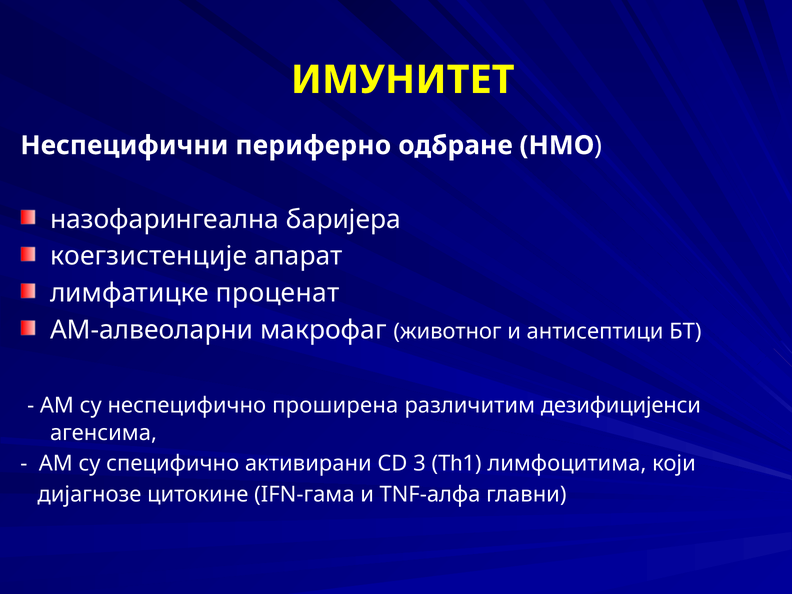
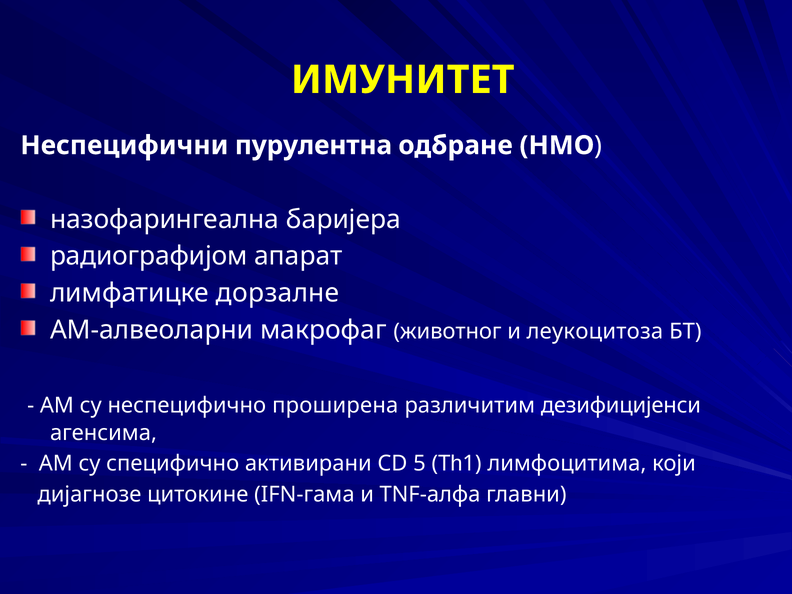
периферно: периферно -> пурулентна
коегзистенције: коегзистенције -> радиографијом
проценат: проценат -> дорзалне
антисептици: антисептици -> леукоцитоза
3: 3 -> 5
